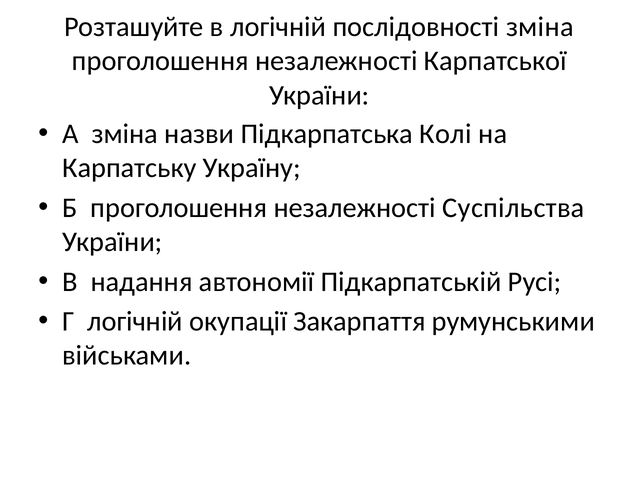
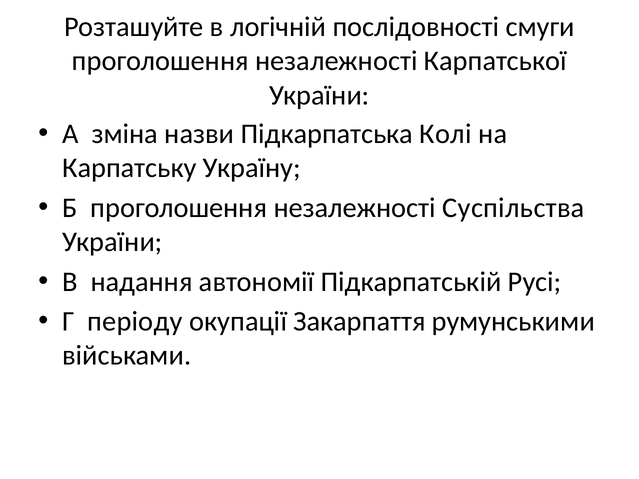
послідовності зміна: зміна -> смуги
Г логічній: логічній -> періоду
